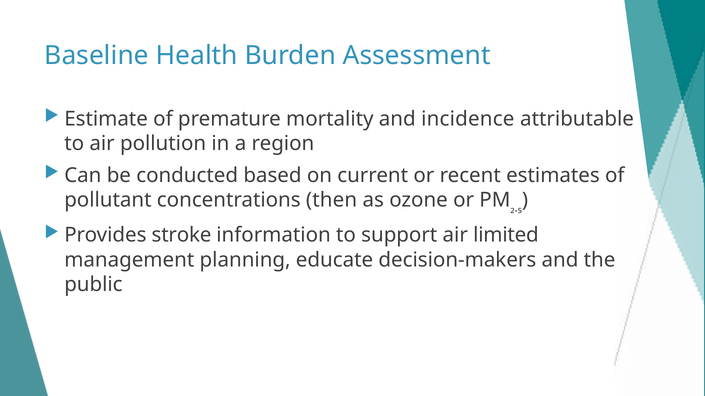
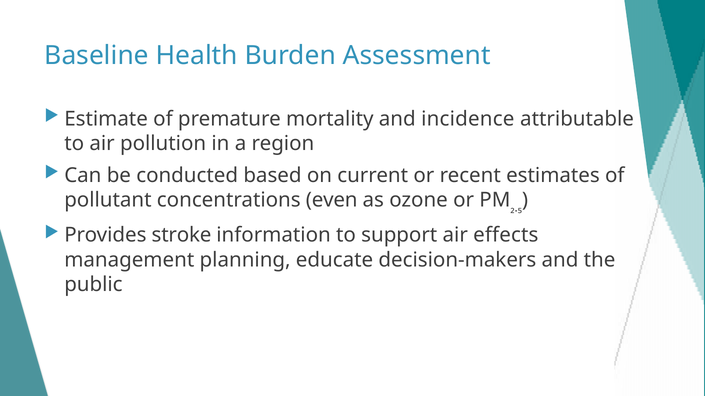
then: then -> even
limited: limited -> effects
